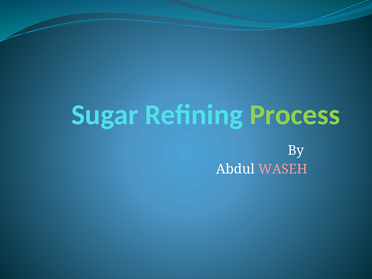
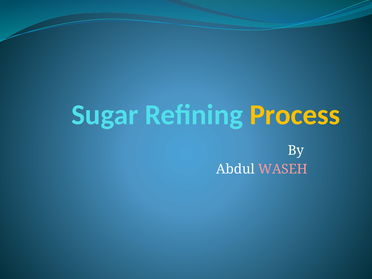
Process colour: light green -> yellow
